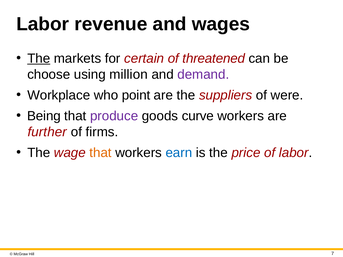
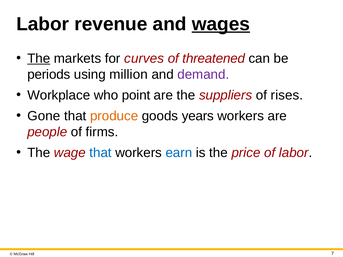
wages underline: none -> present
certain: certain -> curves
choose: choose -> periods
were: were -> rises
Being: Being -> Gone
produce colour: purple -> orange
curve: curve -> years
further: further -> people
that at (101, 153) colour: orange -> blue
